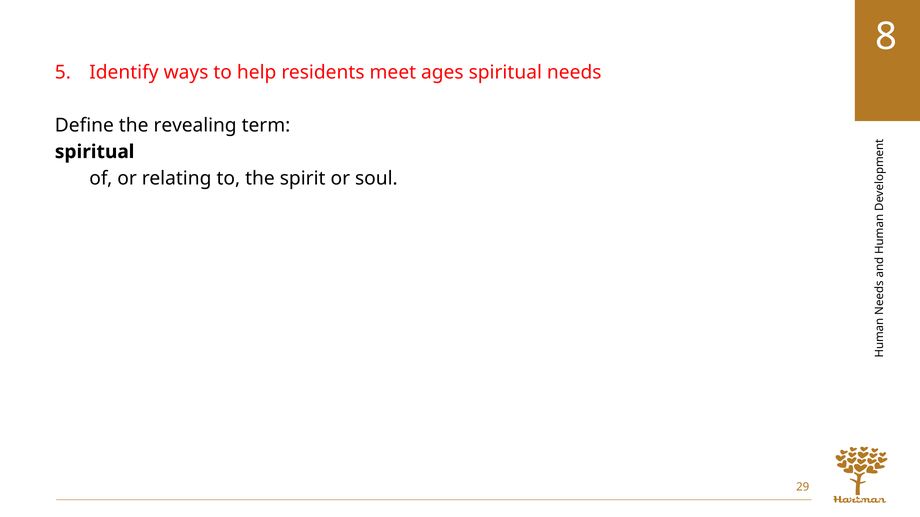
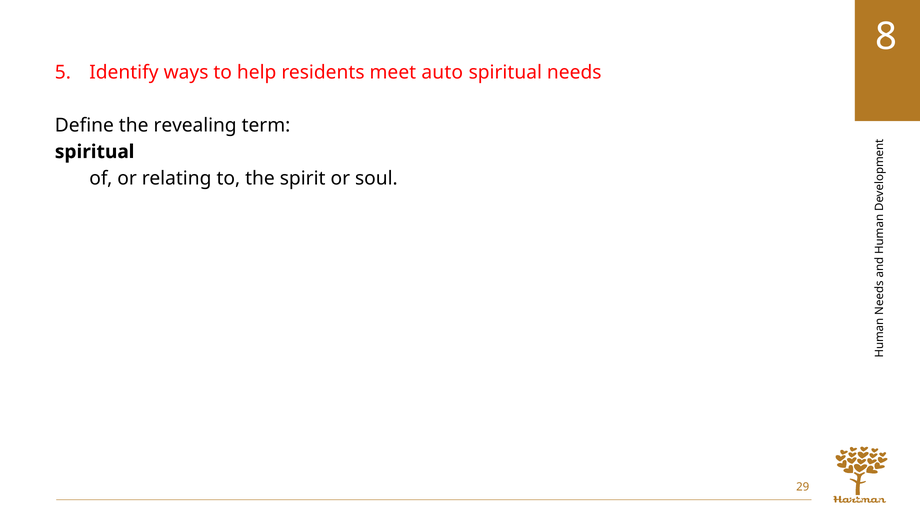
ages: ages -> auto
